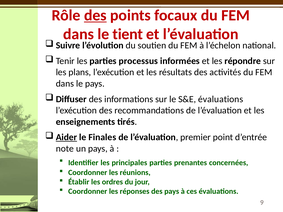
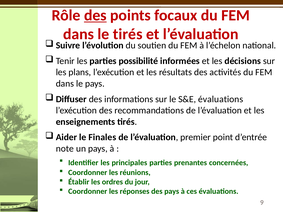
le tient: tient -> tirés
processus: processus -> possibilité
répondre: répondre -> décisions
Aider underline: present -> none
